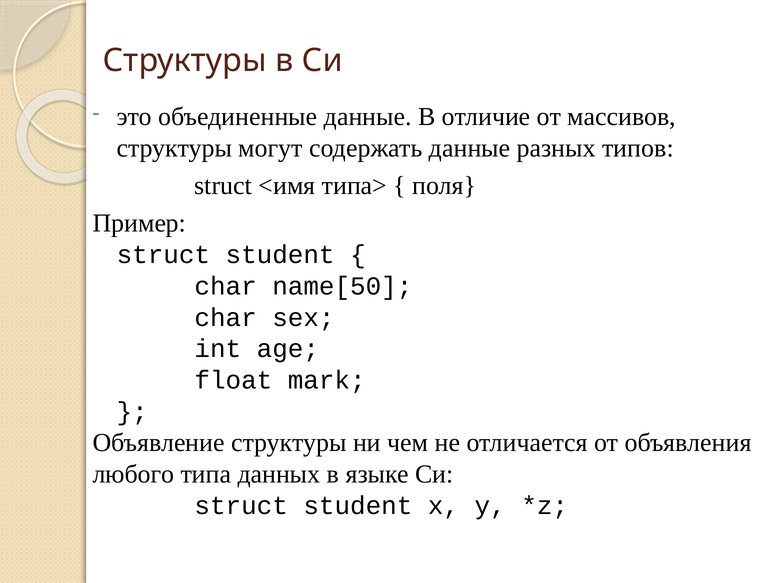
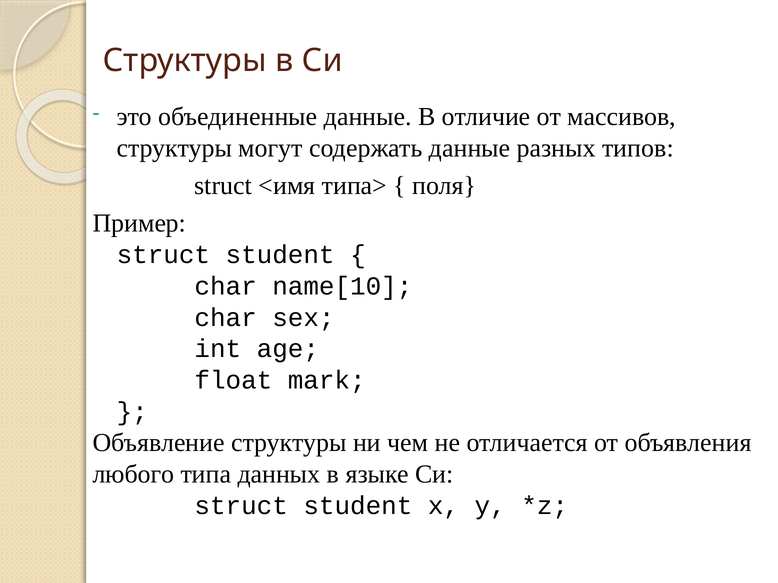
name[50: name[50 -> name[10
